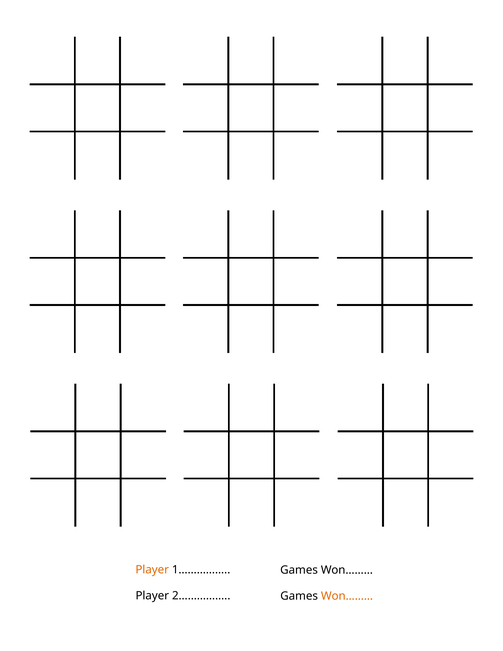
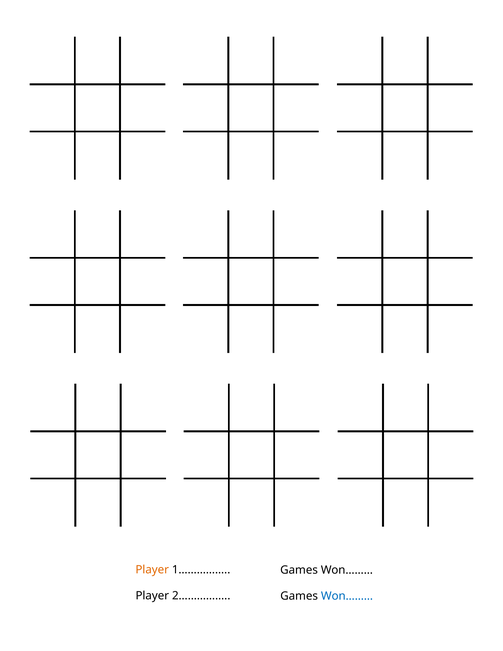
Won……… at (347, 596) colour: orange -> blue
